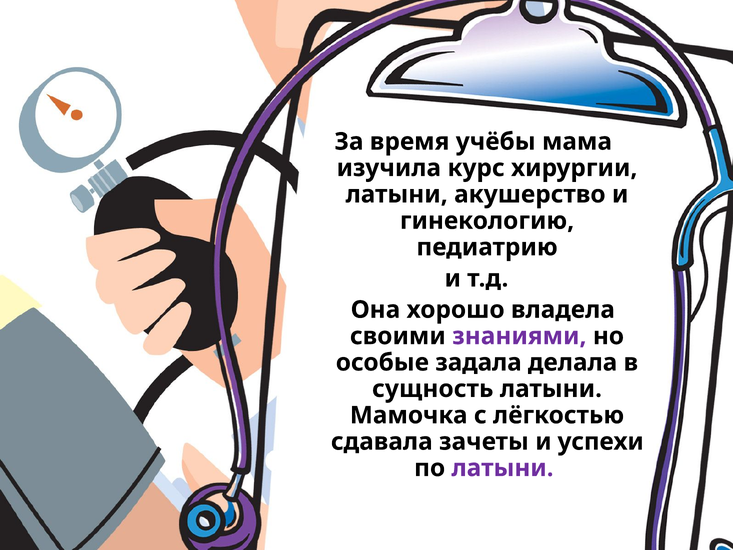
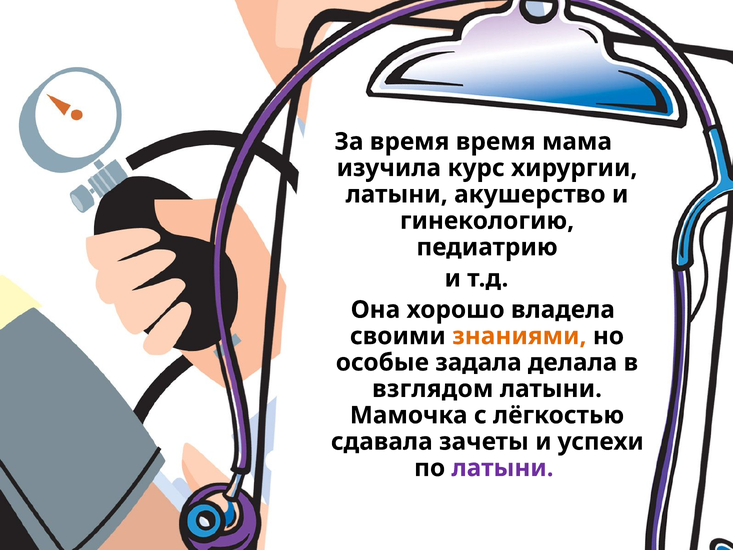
время учёбы: учёбы -> время
знаниями colour: purple -> orange
сущность: сущность -> взглядом
